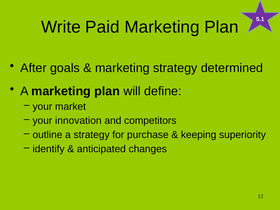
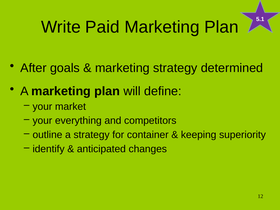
innovation: innovation -> everything
purchase: purchase -> container
